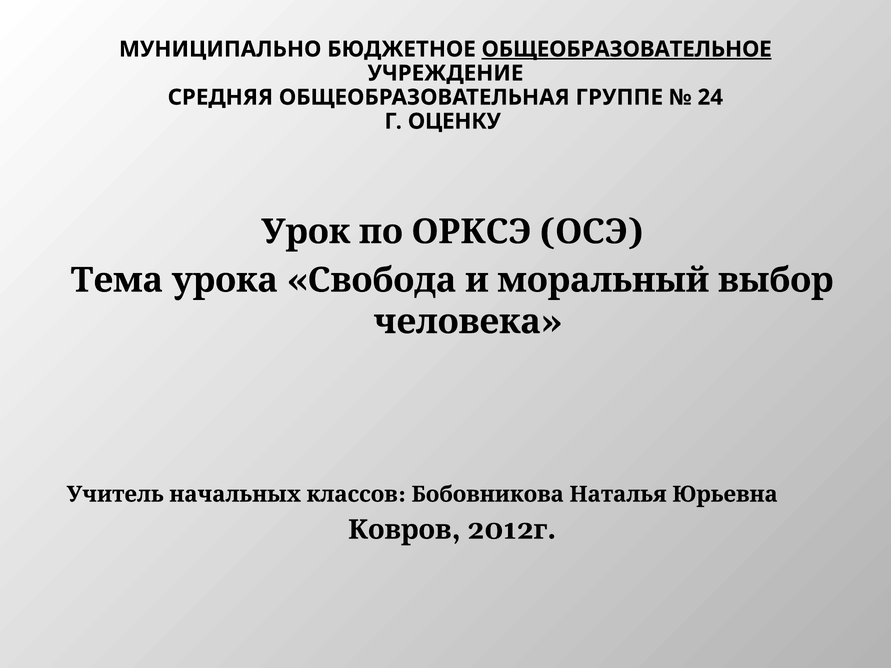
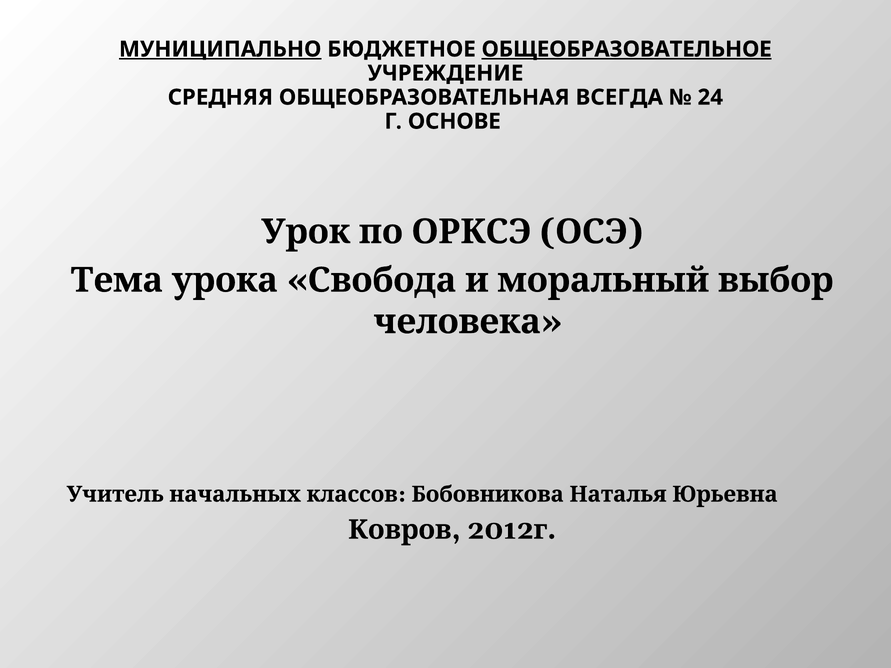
МУНИЦИПАЛЬНО underline: none -> present
ГРУППЕ: ГРУППЕ -> ВСЕГДА
ОЦЕНКУ: ОЦЕНКУ -> ОСНОВЕ
